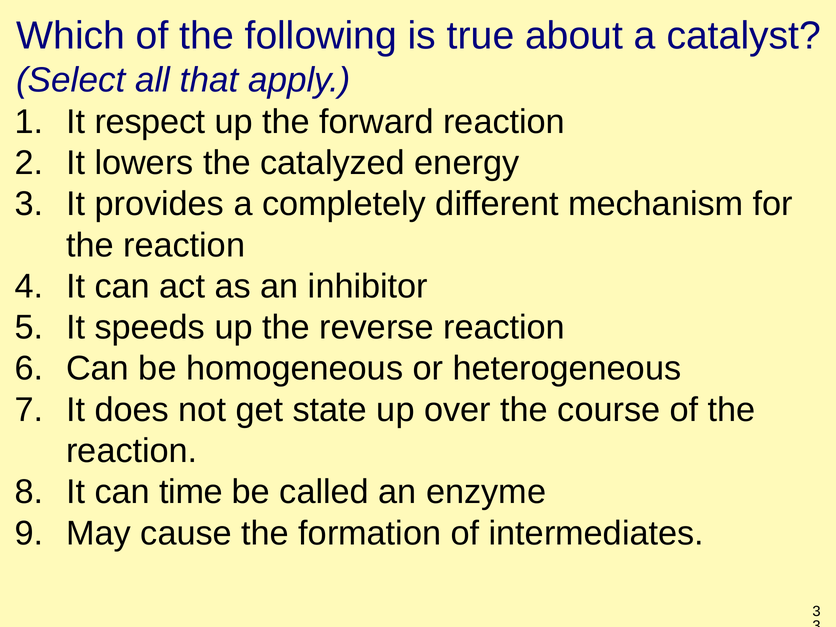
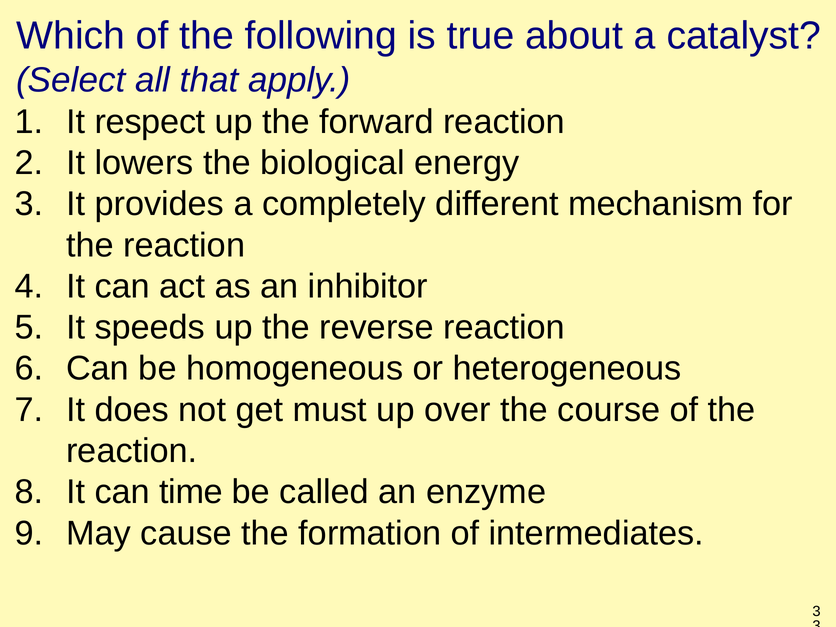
catalyzed: catalyzed -> biological
state: state -> must
